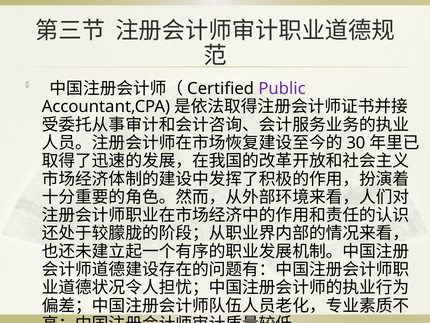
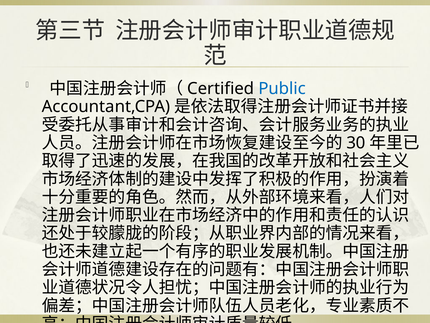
Public colour: purple -> blue
